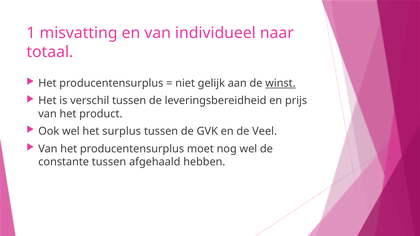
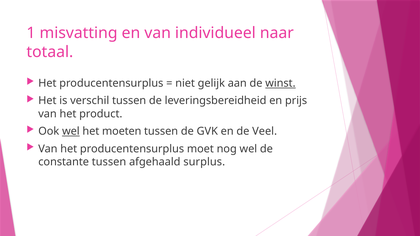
wel at (71, 131) underline: none -> present
surplus: surplus -> moeten
hebben: hebben -> surplus
